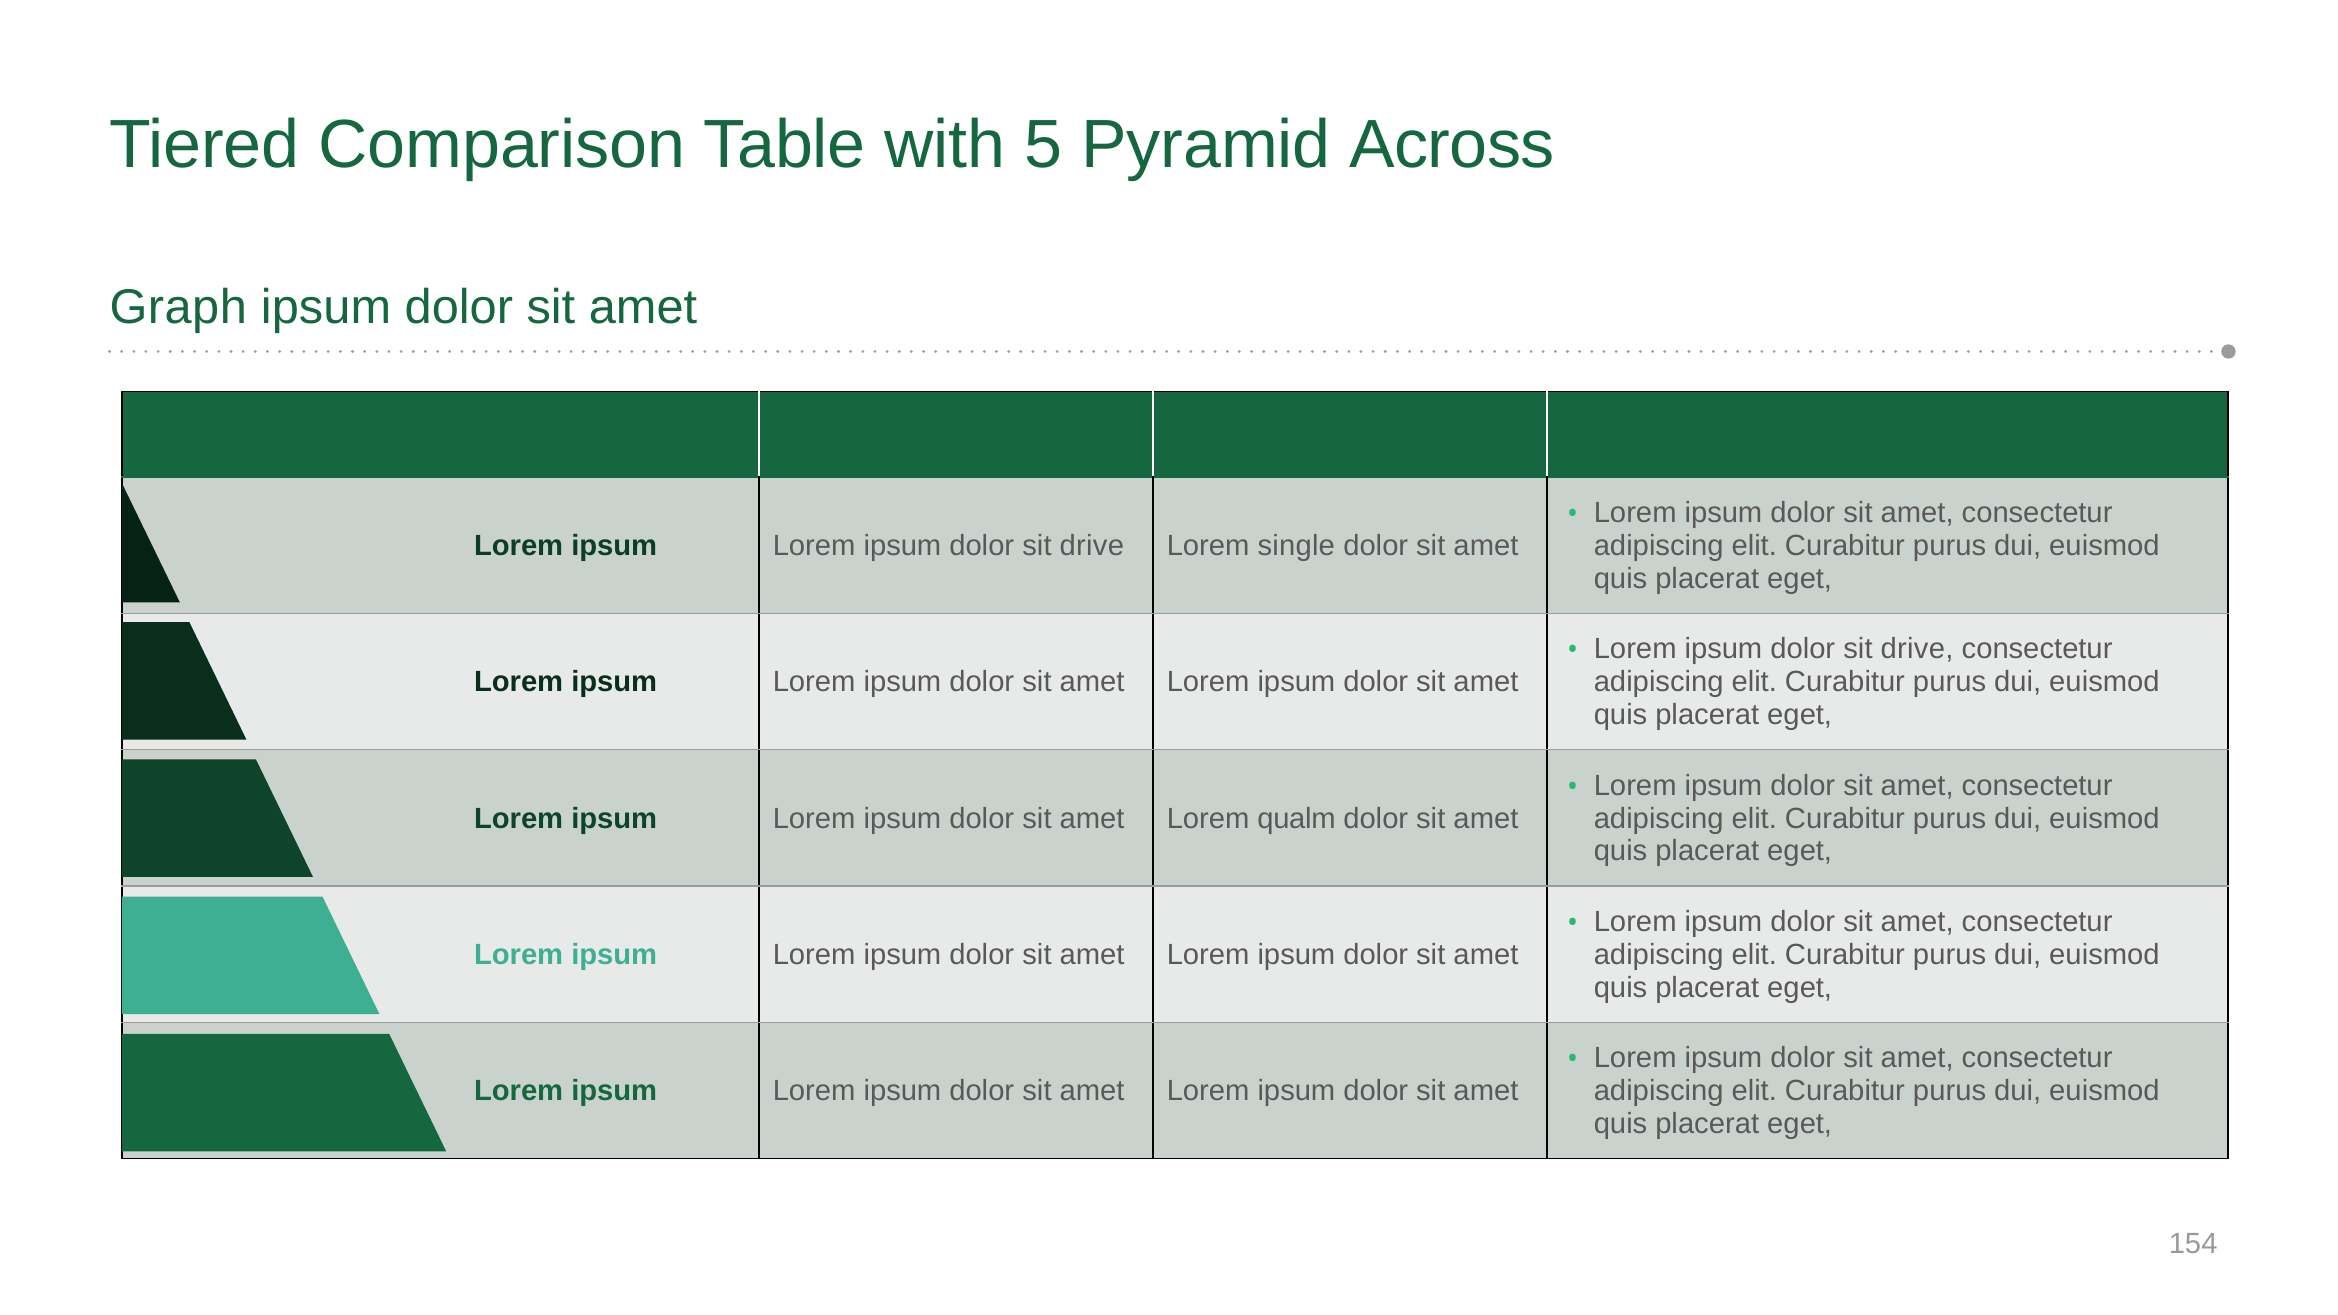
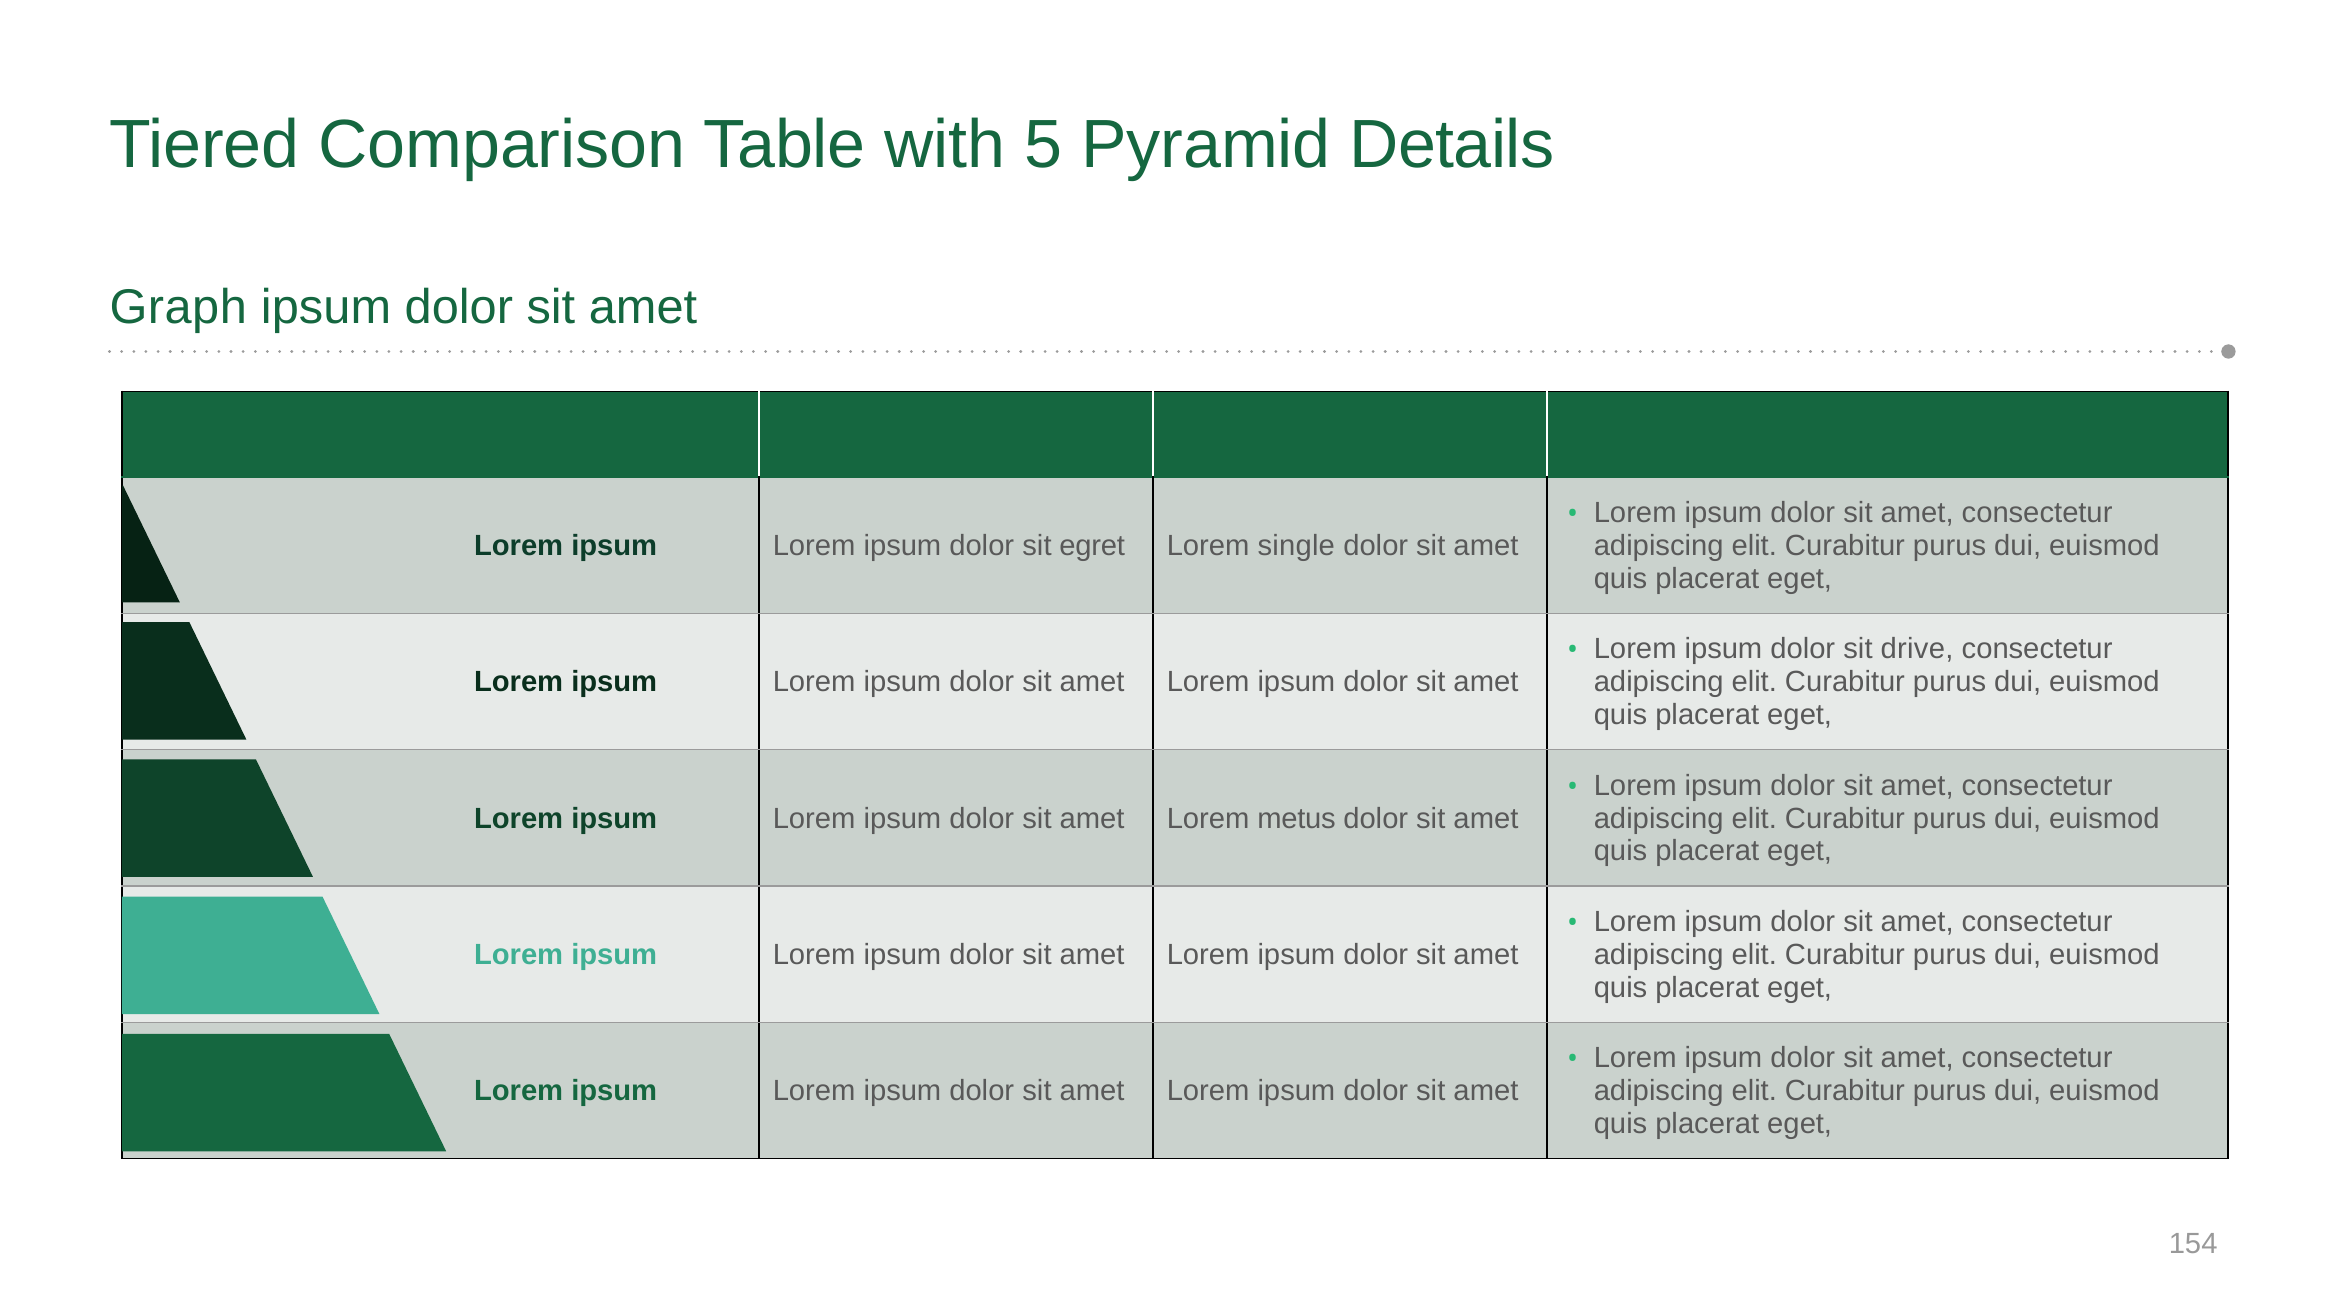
Across: Across -> Details
drive at (1092, 546): drive -> egret
qualm: qualm -> metus
